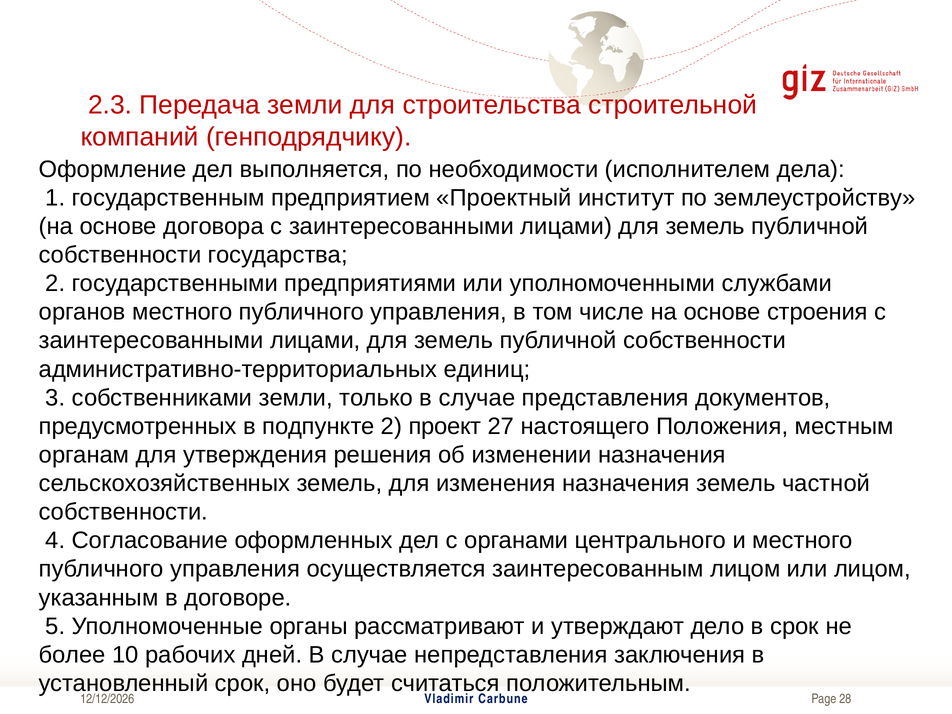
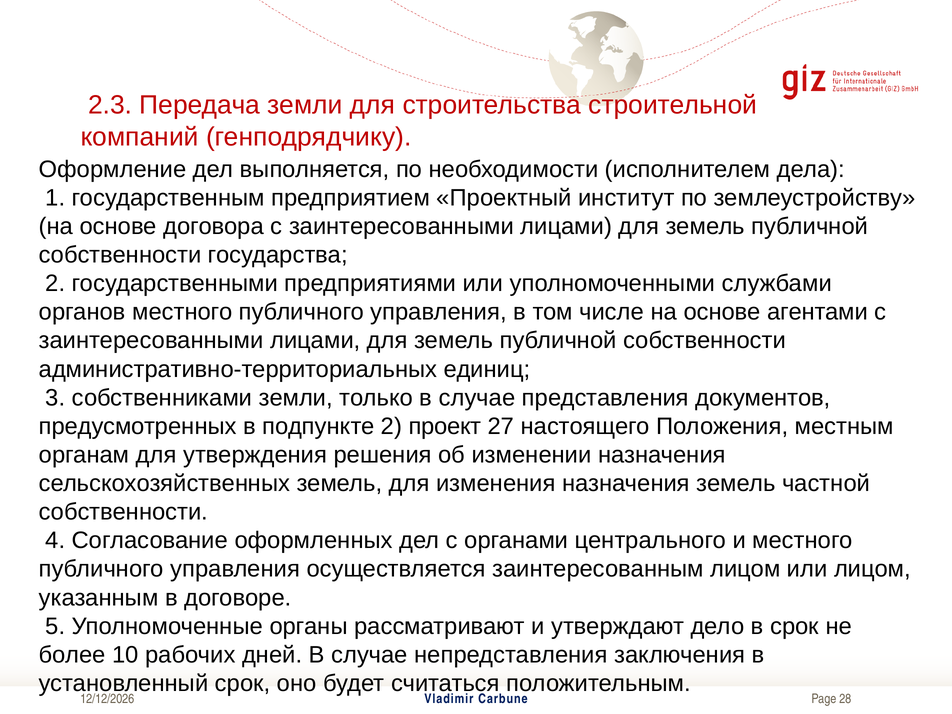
строения: строения -> агентами
